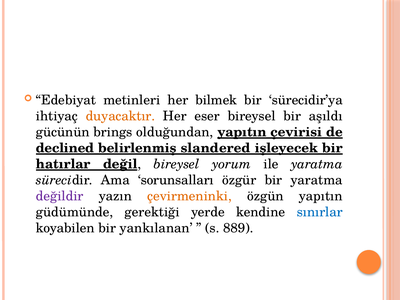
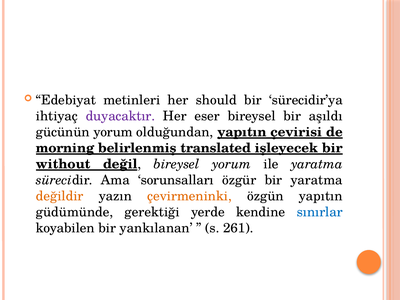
bilmek: bilmek -> should
duyacaktır colour: orange -> purple
gücünün brings: brings -> yorum
declined: declined -> morning
slandered: slandered -> translated
hatırlar: hatırlar -> without
değildir colour: purple -> orange
889: 889 -> 261
